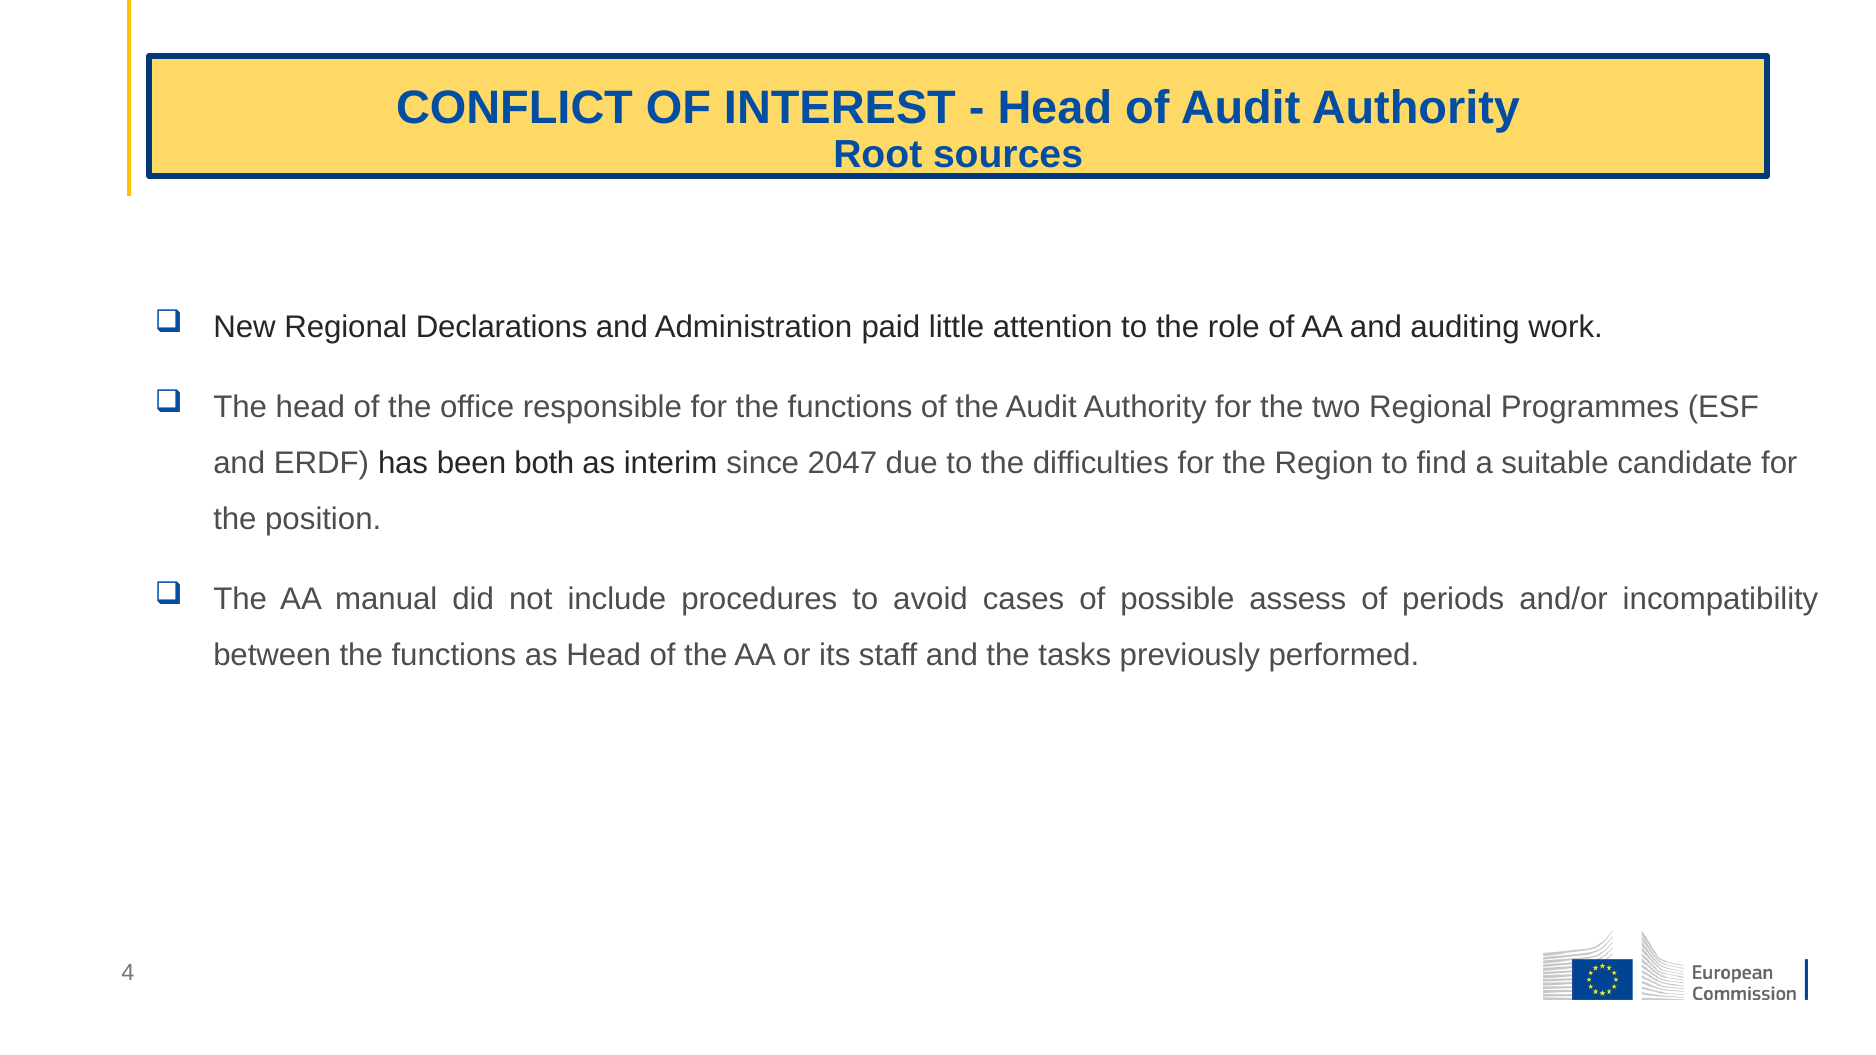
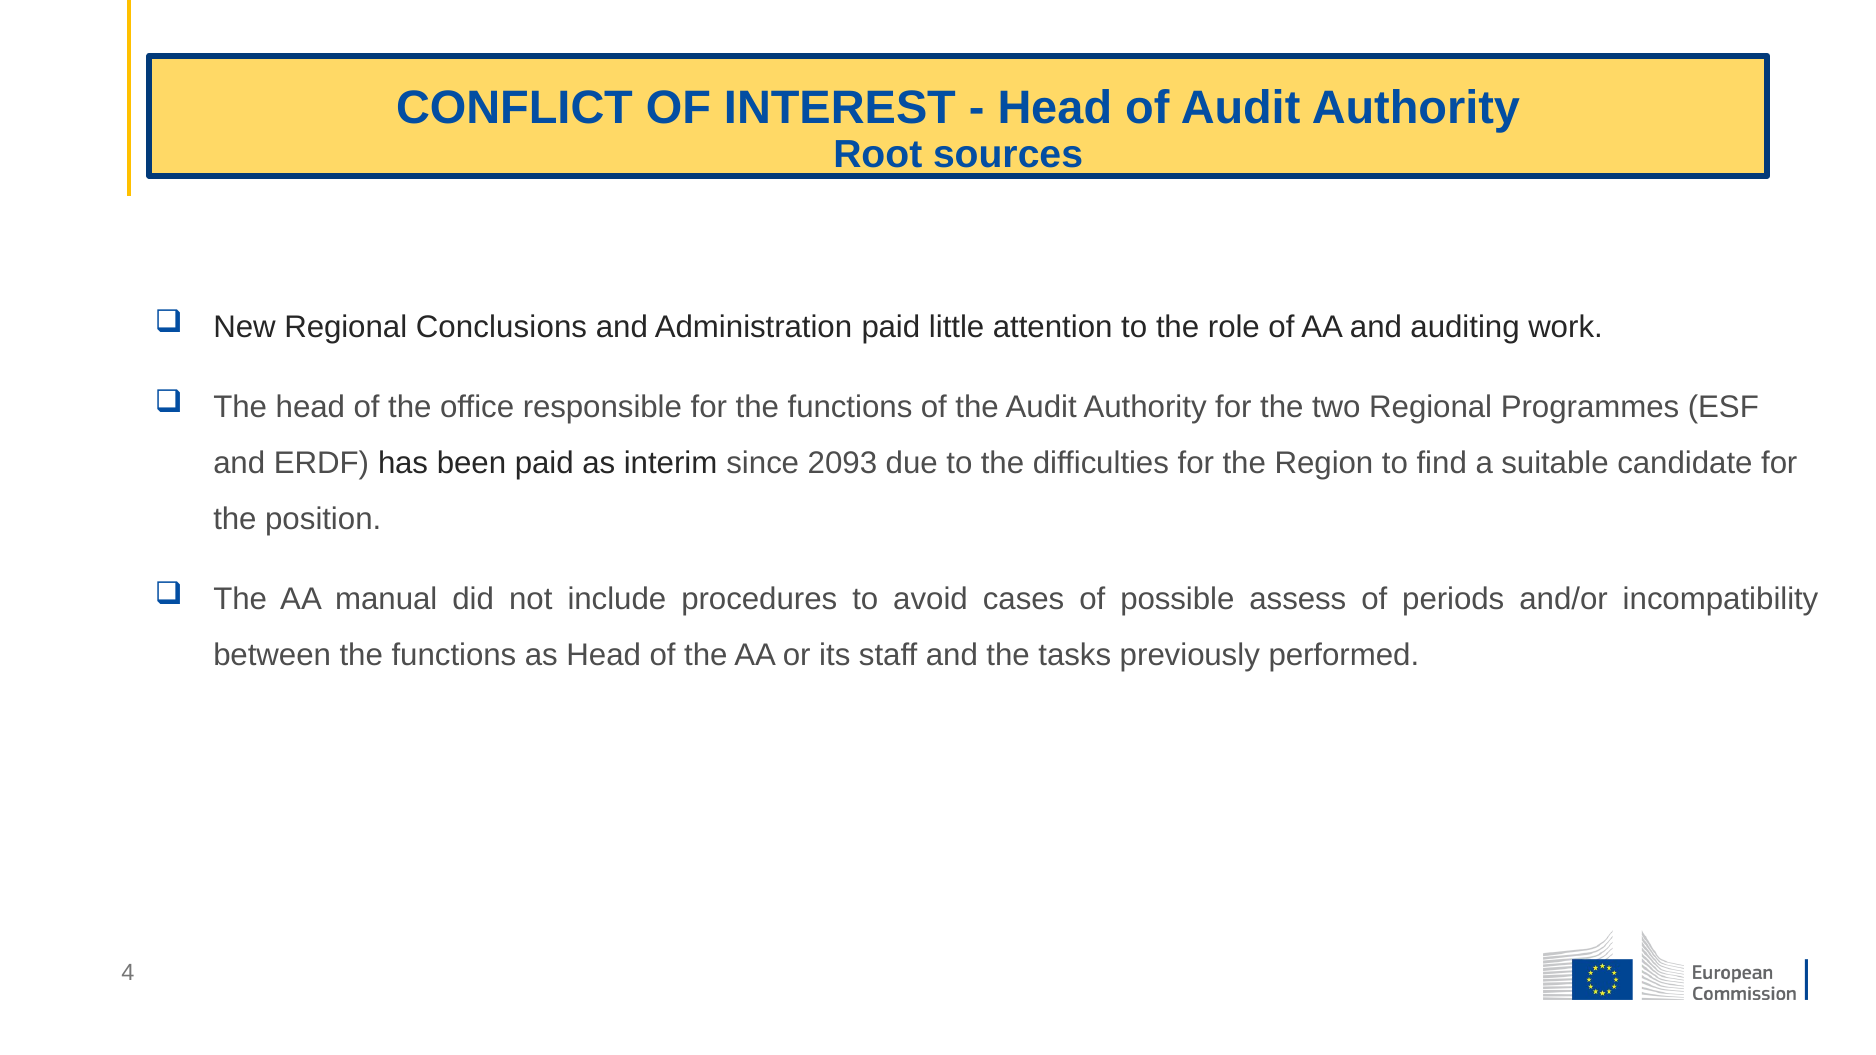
Declarations: Declarations -> Conclusions
been both: both -> paid
2047: 2047 -> 2093
